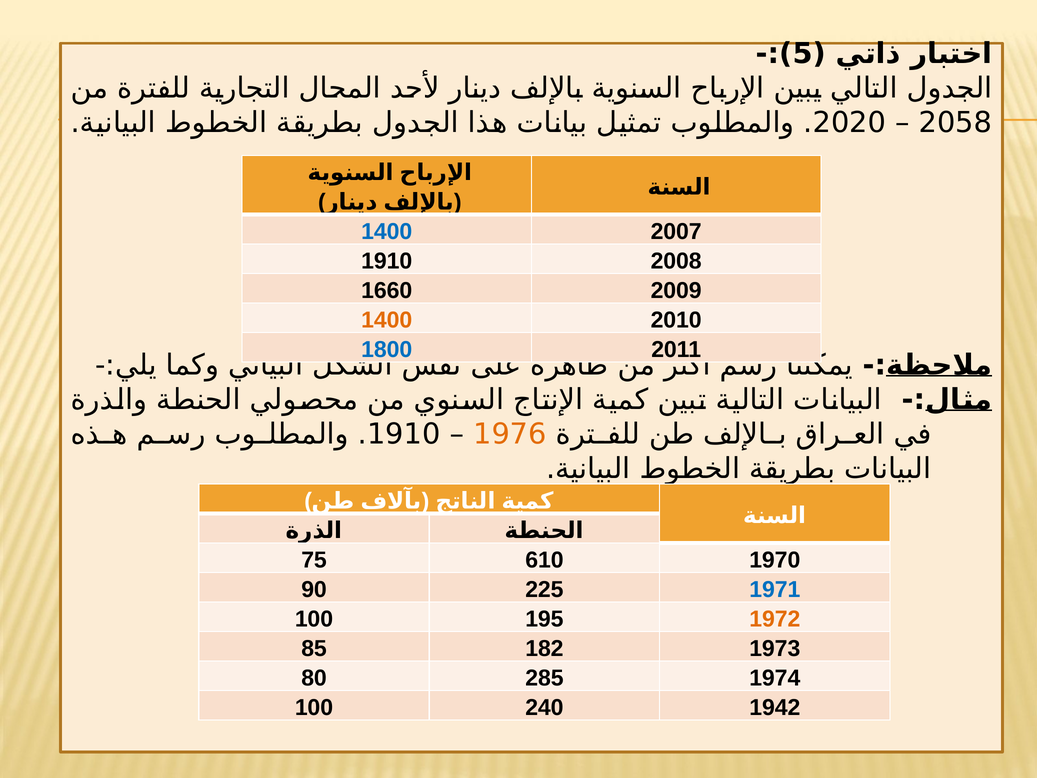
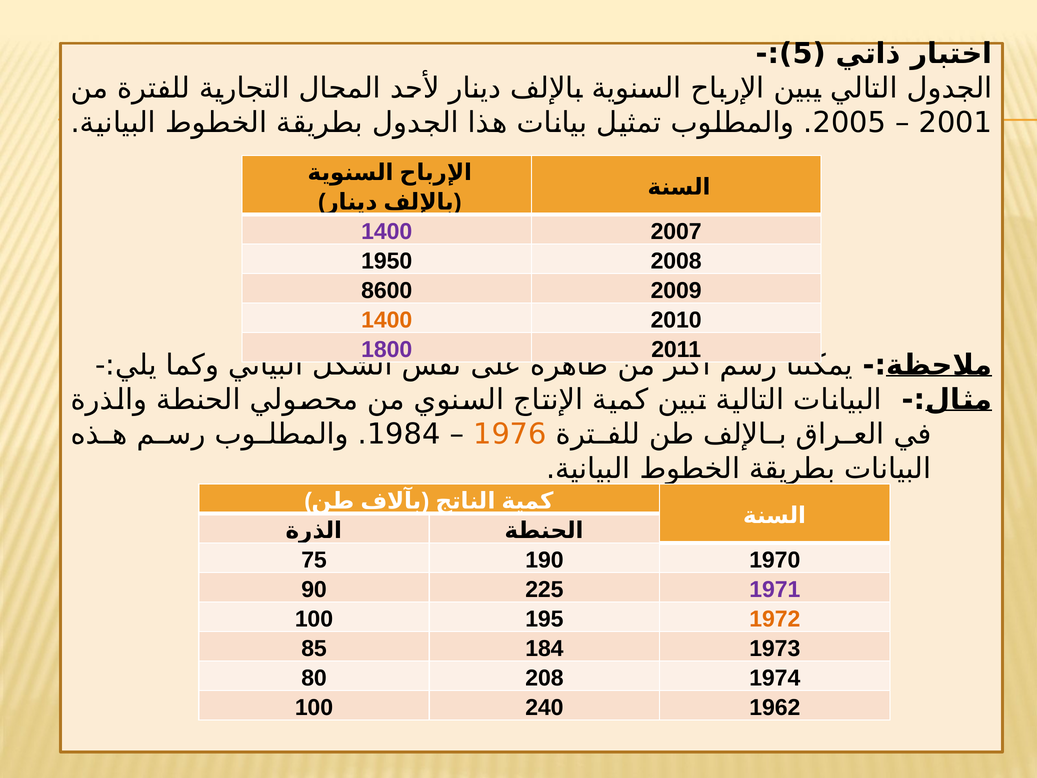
2020: 2020 -> 2005
2058: 2058 -> 2001
1400 at (387, 231) colour: blue -> purple
1910 at (387, 261): 1910 -> 1950
1660: 1660 -> 8600
1800 colour: blue -> purple
1910 at (404, 434): 1910 -> 1984
610: 610 -> 190
1971 colour: blue -> purple
182: 182 -> 184
285: 285 -> 208
1942: 1942 -> 1962
